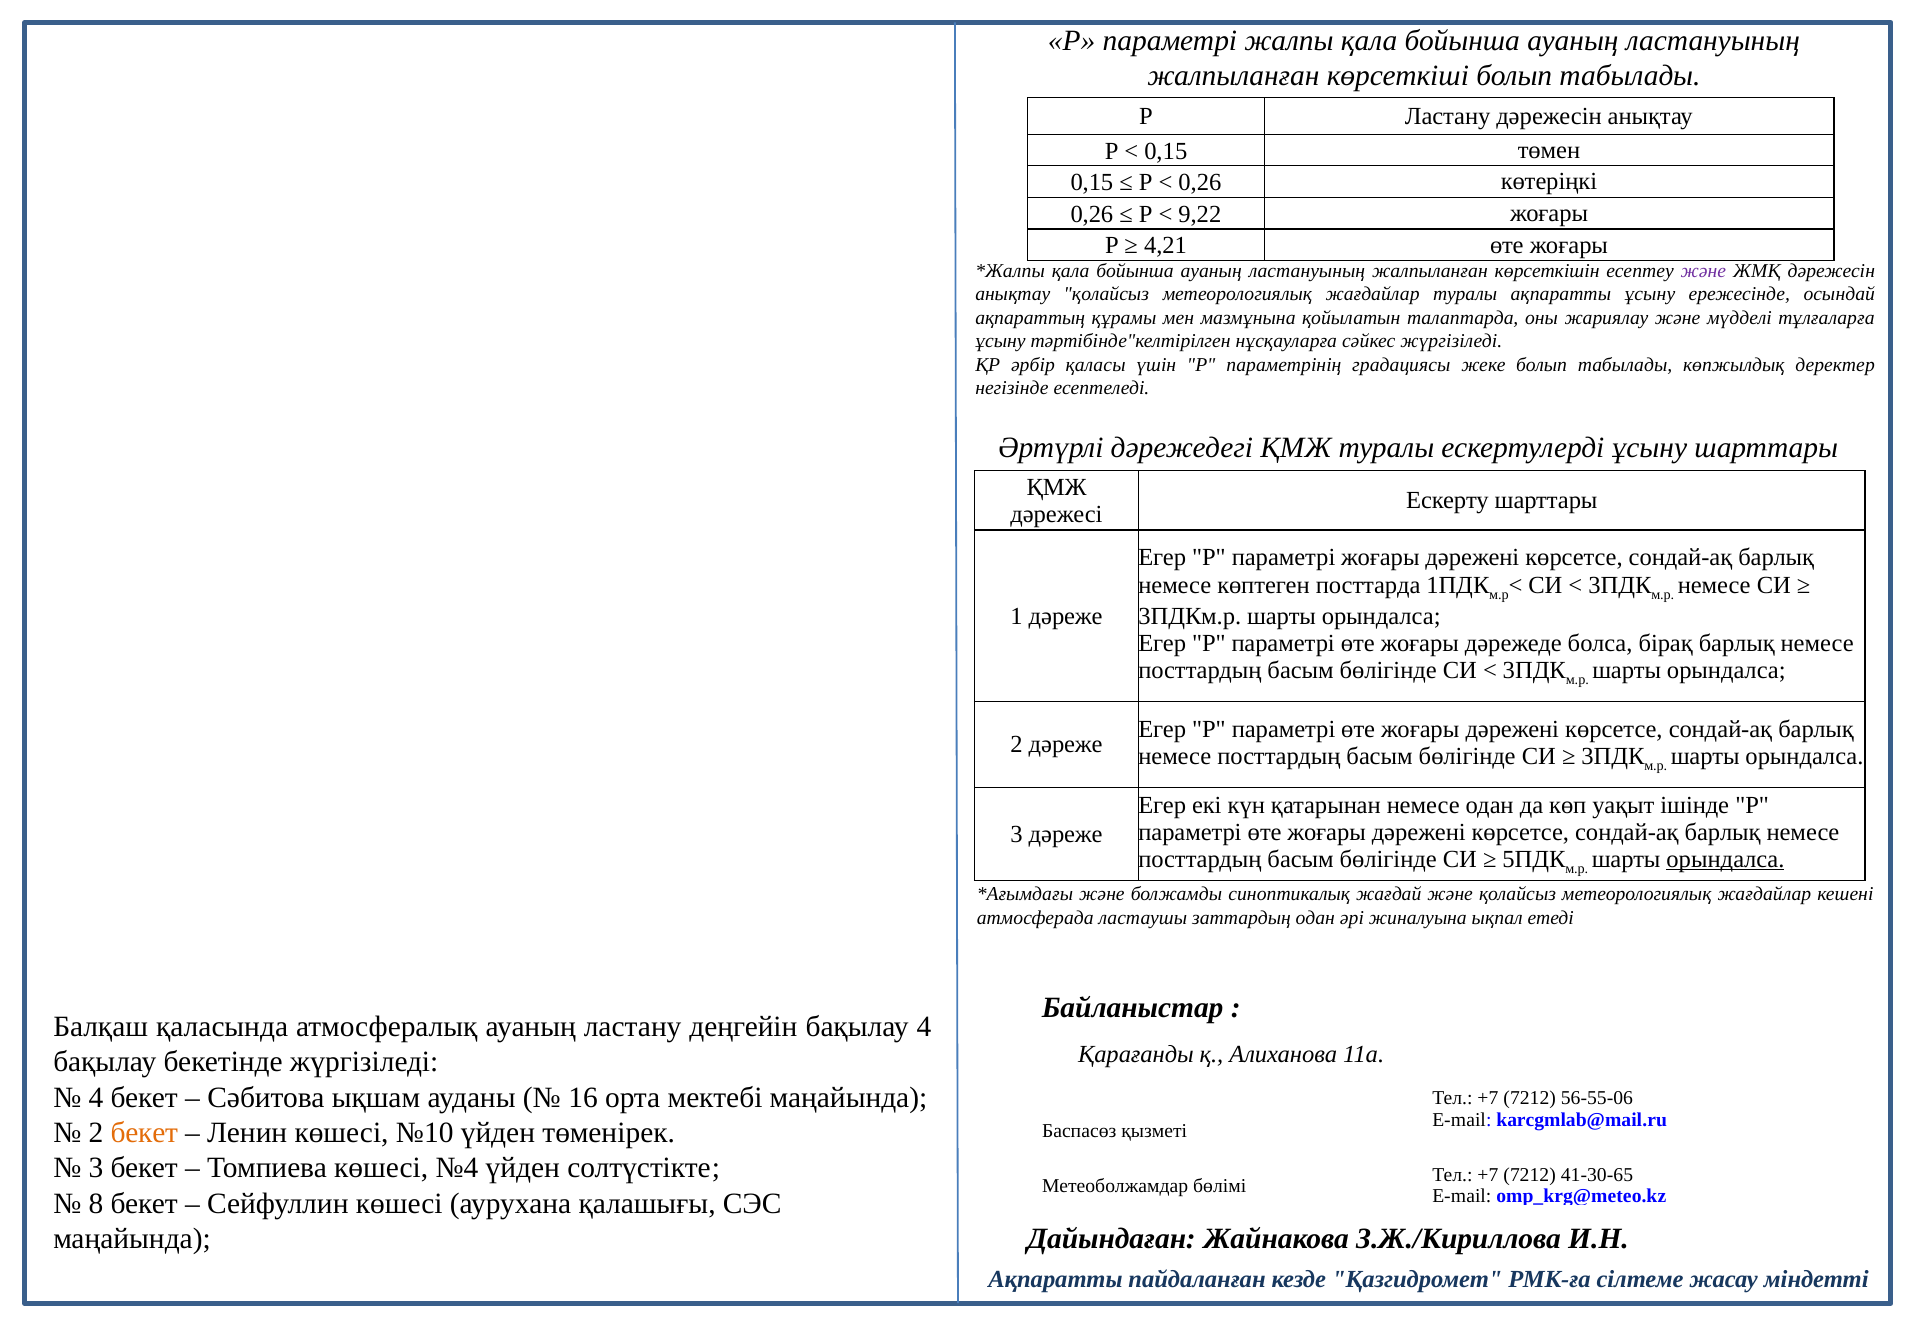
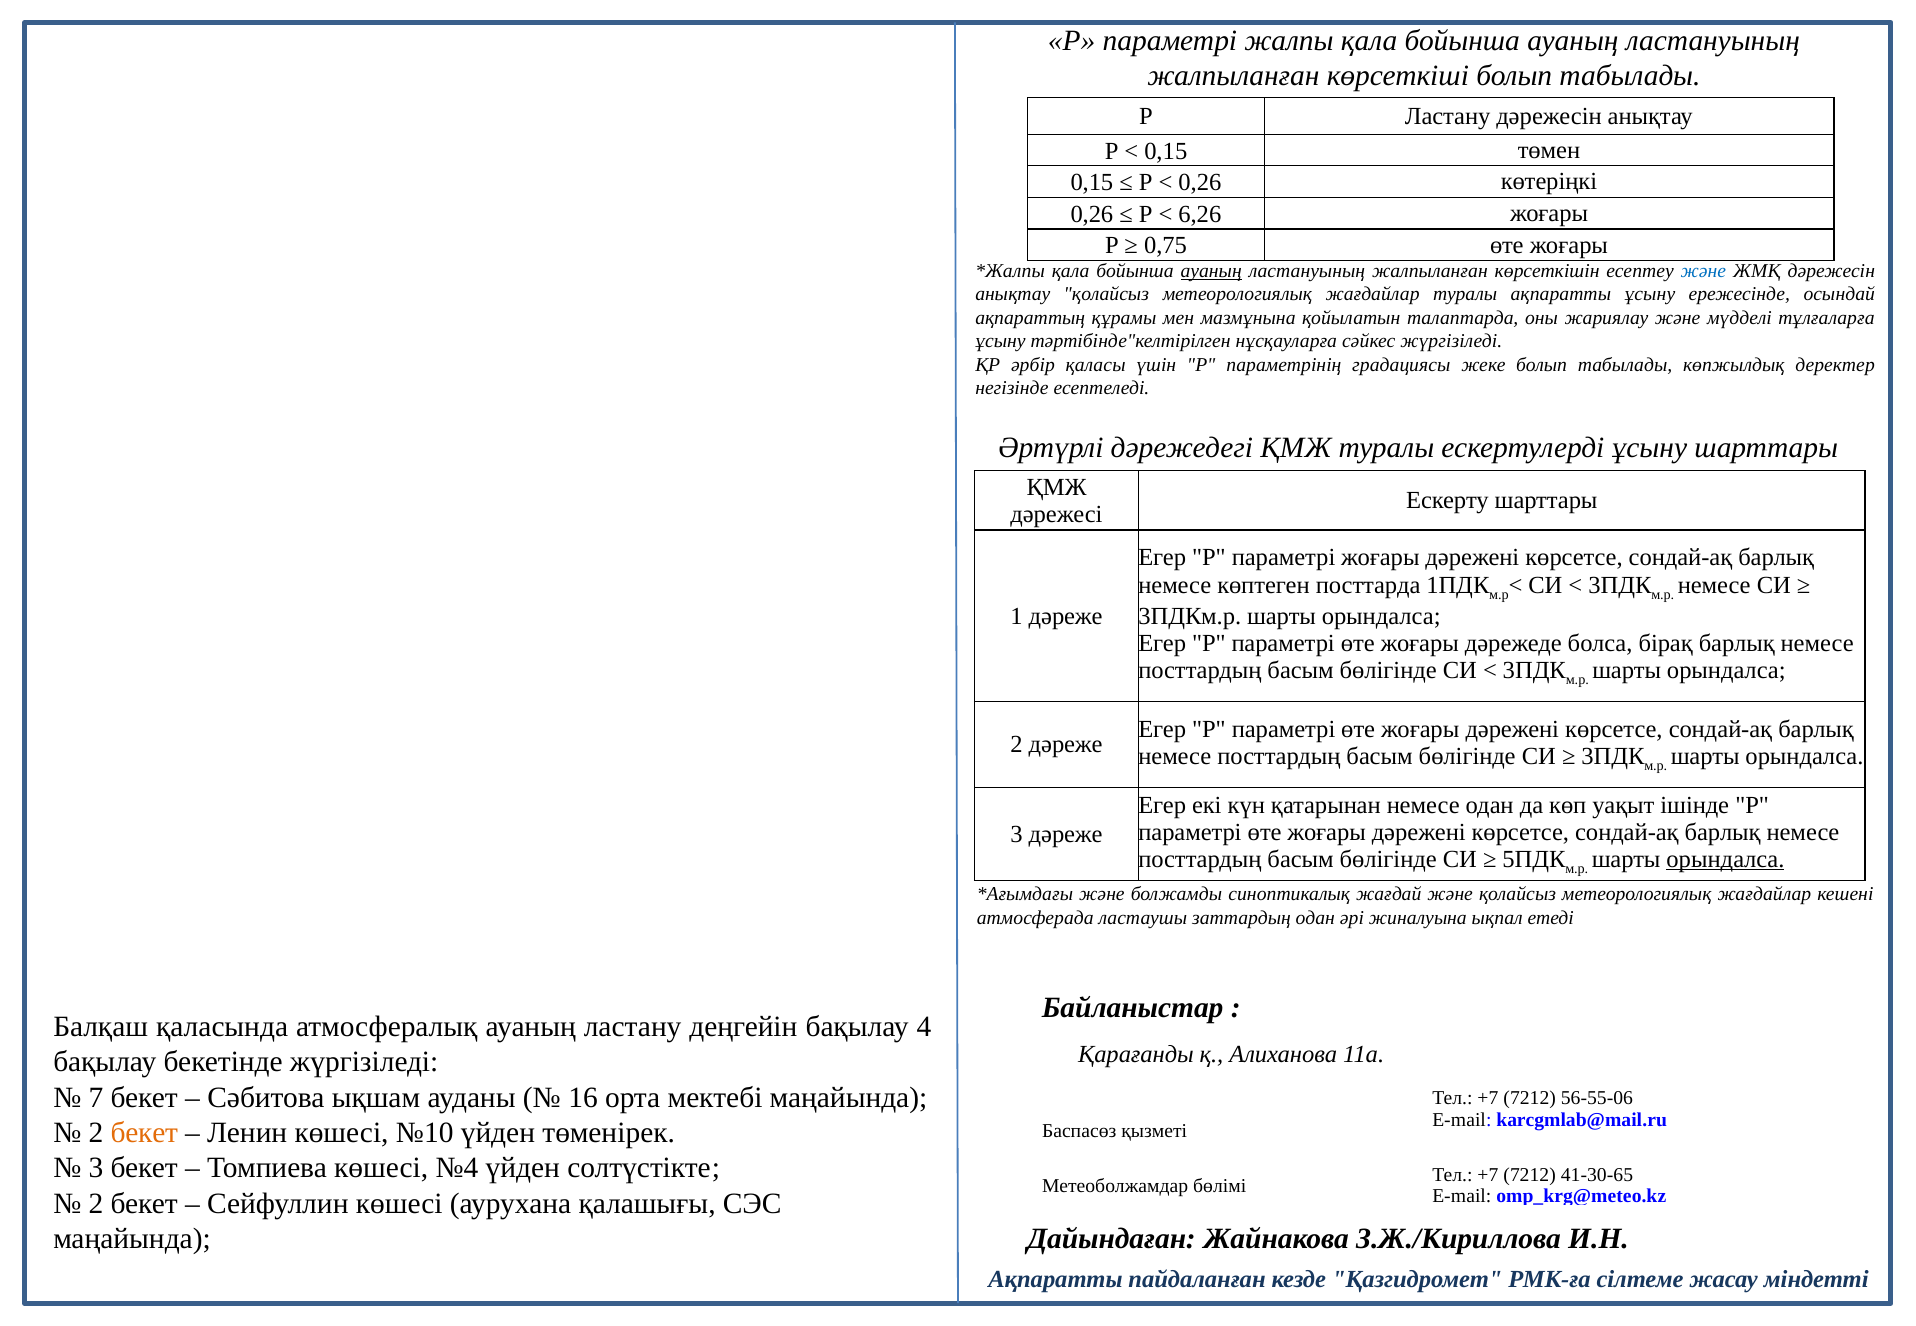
9,22: 9,22 -> 6,26
4,21: 4,21 -> 0,75
ауаның at (1211, 271) underline: none -> present
және at (1703, 271) colour: purple -> blue
4 at (96, 1098): 4 -> 7
8 at (96, 1204): 8 -> 2
